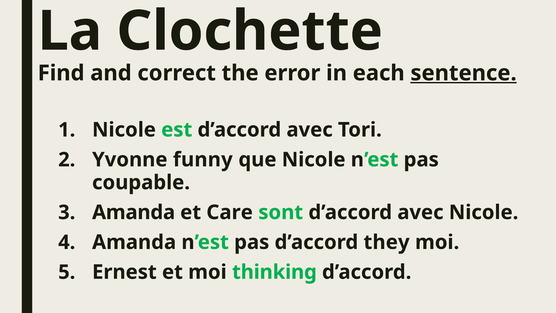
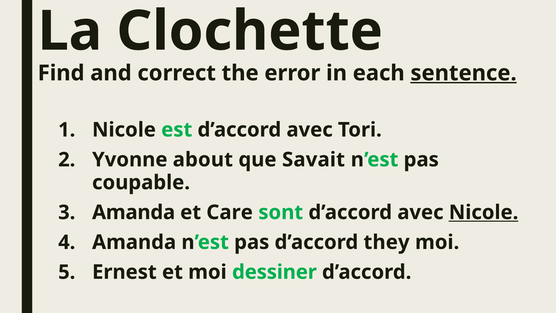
funny: funny -> about
que Nicole: Nicole -> Savait
Nicole at (484, 212) underline: none -> present
thinking: thinking -> dessiner
